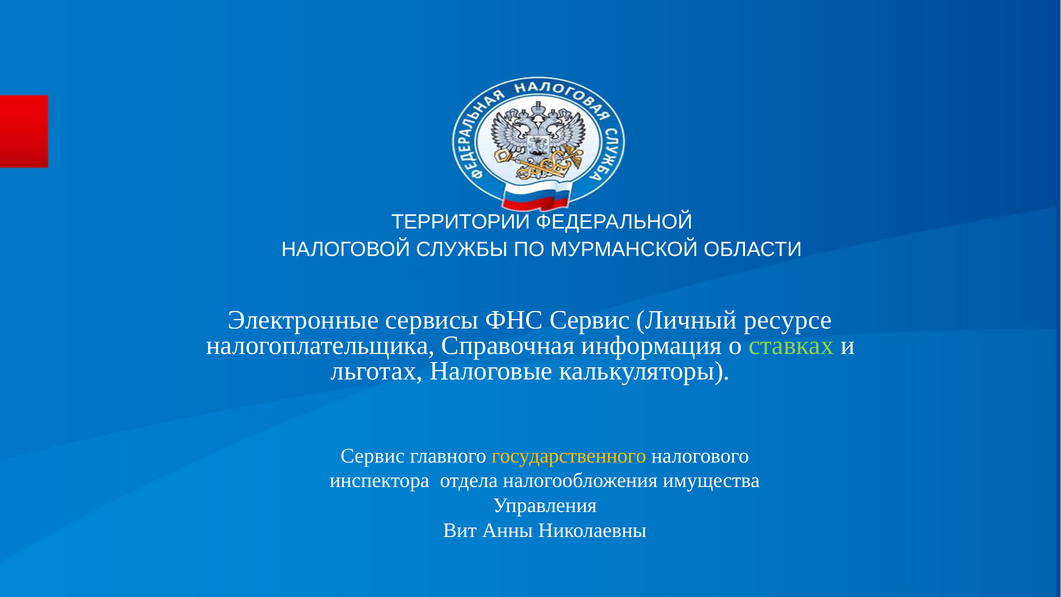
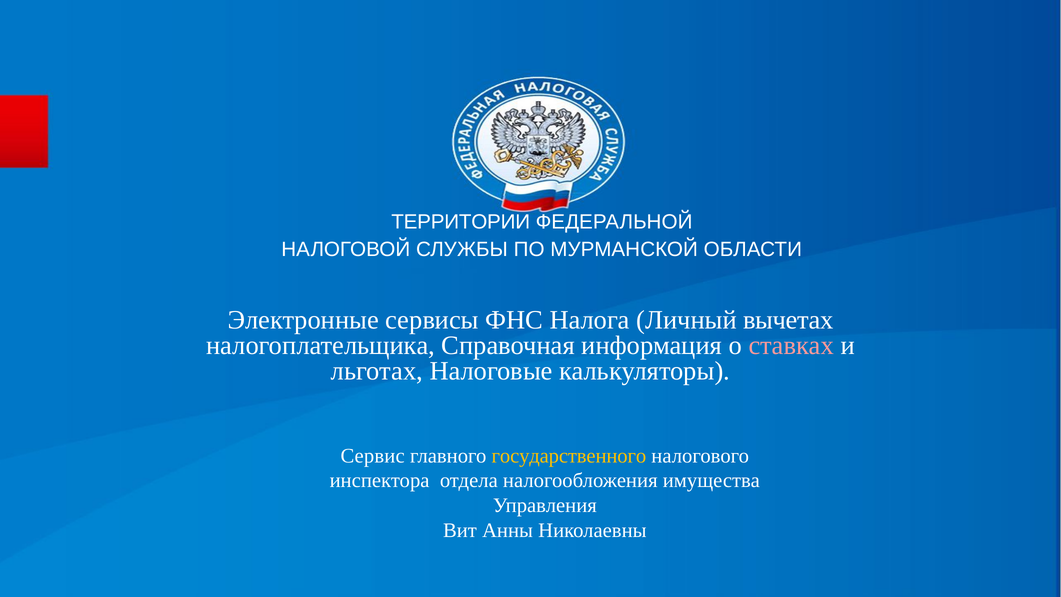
ФНС Сервис: Сервис -> Налога
ресурсе: ресурсе -> вычетах
ставках colour: light green -> pink
